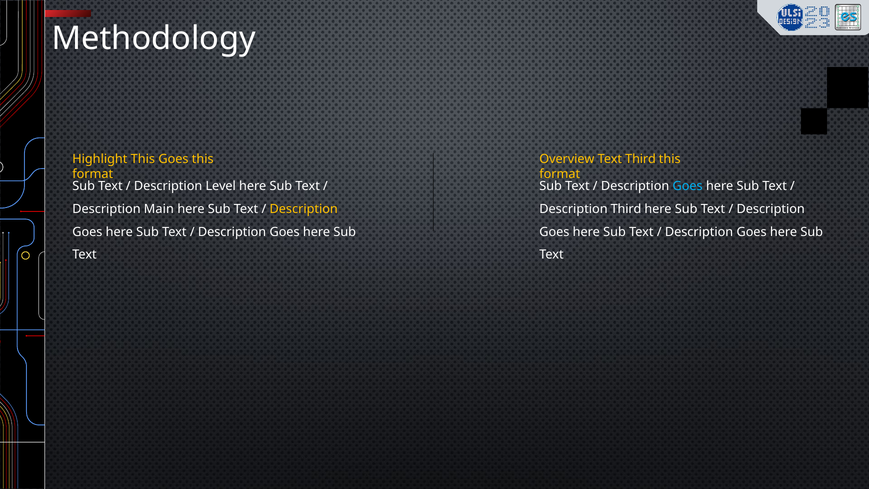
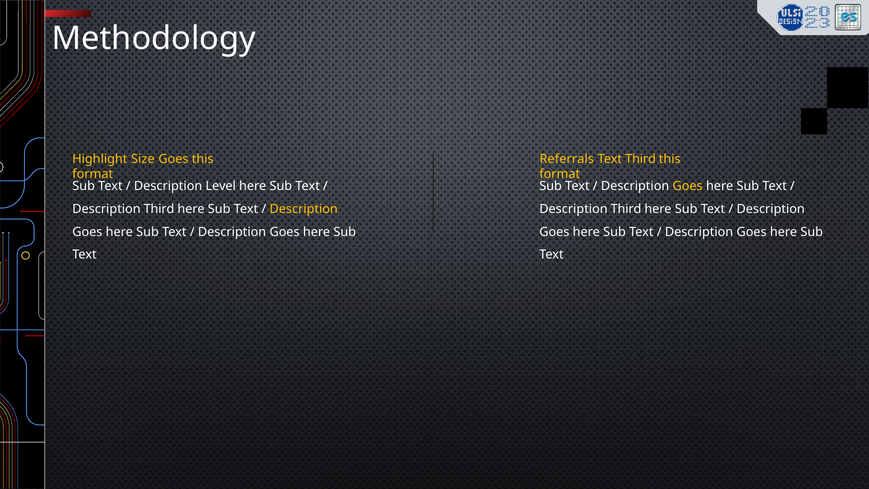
Highlight This: This -> Size
Overview: Overview -> Referrals
Goes at (688, 186) colour: light blue -> yellow
Main at (159, 209): Main -> Third
